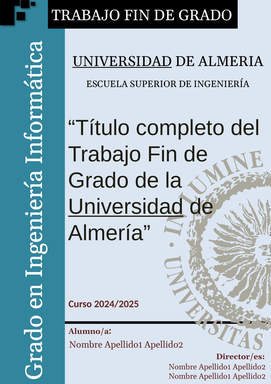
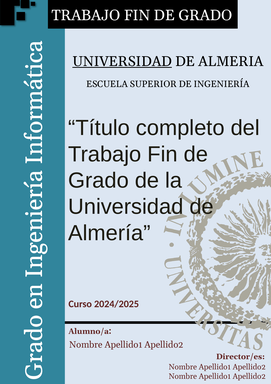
Universidad at (126, 206) underline: present -> none
